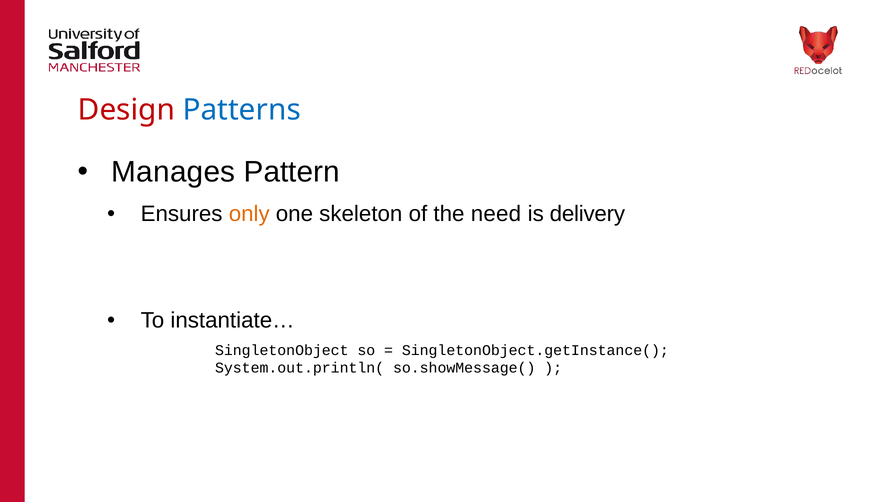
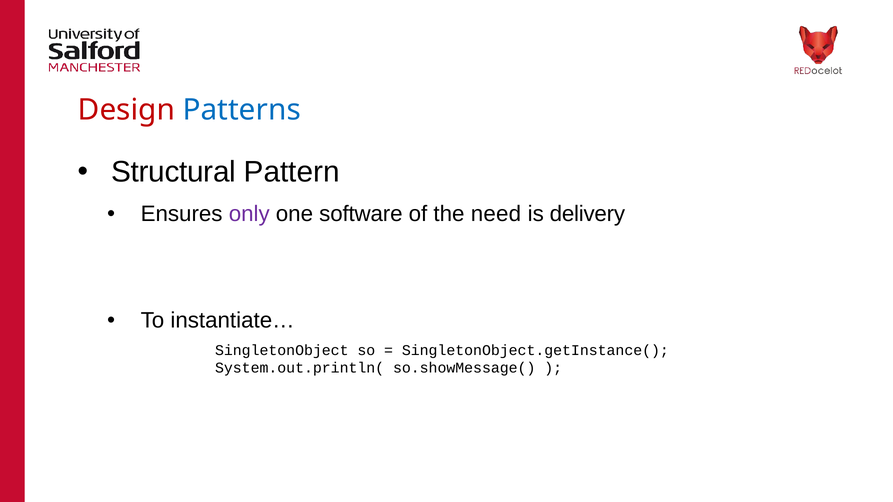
Manages: Manages -> Structural
only colour: orange -> purple
skeleton: skeleton -> software
